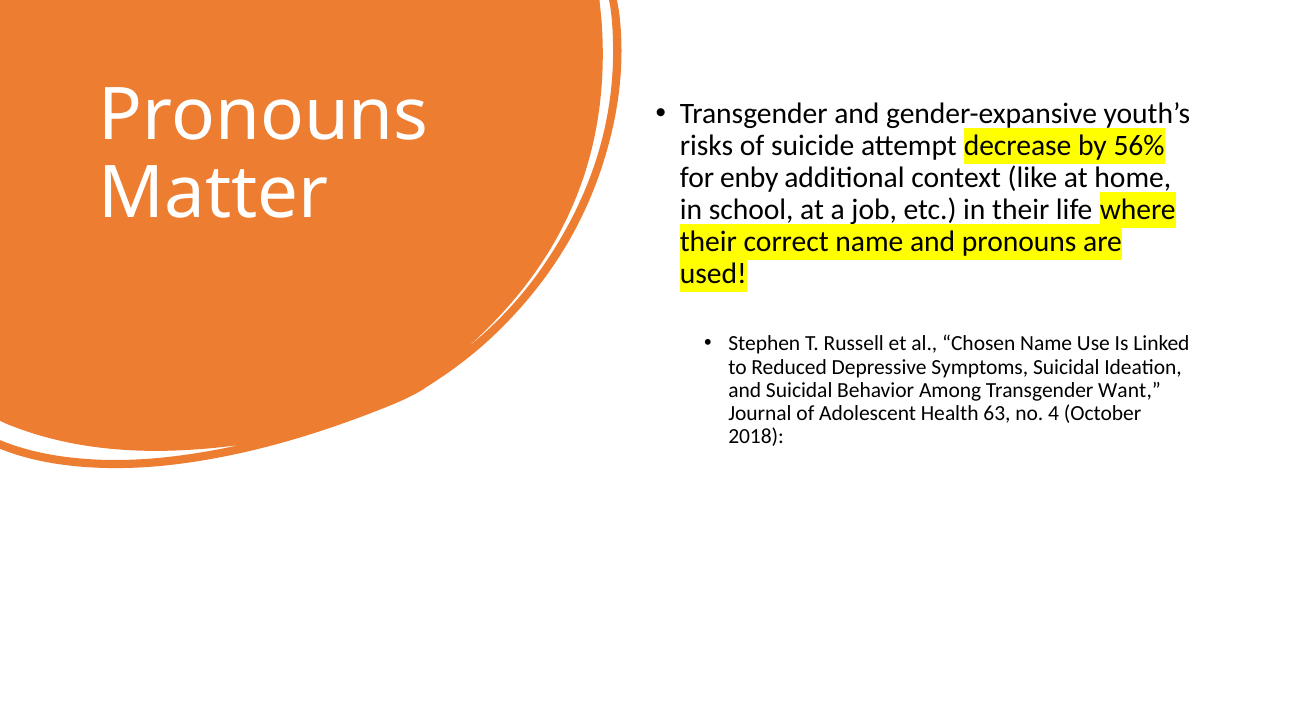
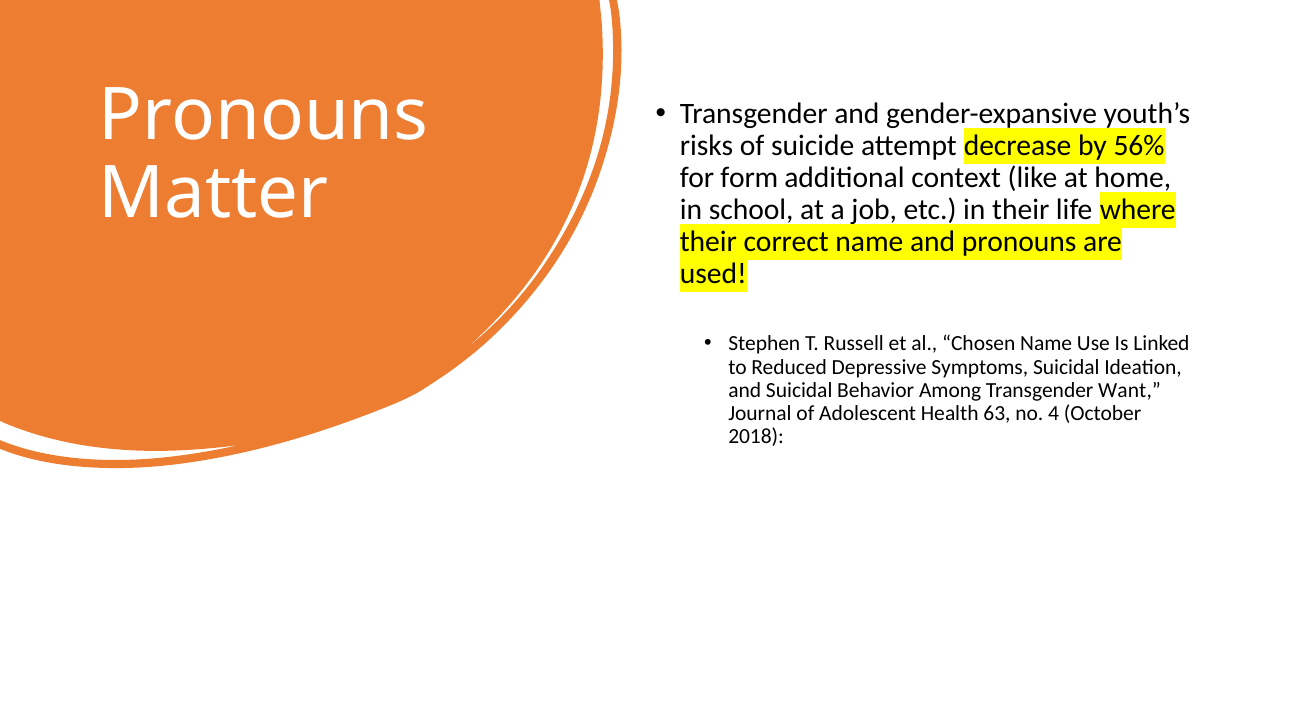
enby: enby -> form
